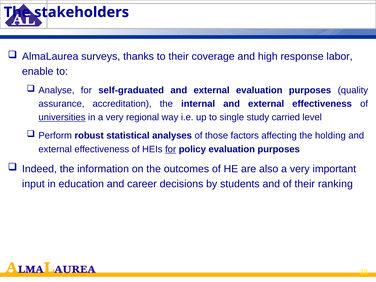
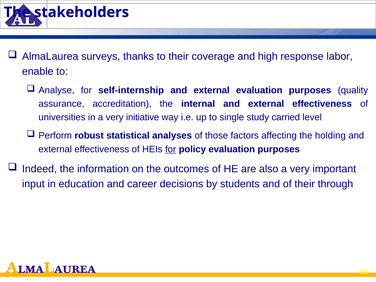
self-graduated: self-graduated -> self-internship
universities underline: present -> none
regional: regional -> initiative
ranking: ranking -> through
